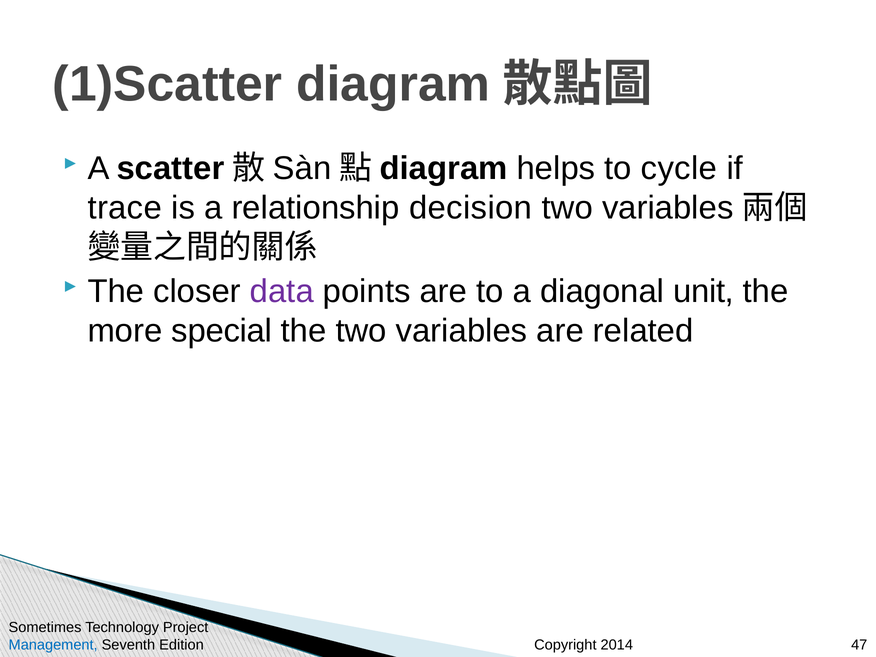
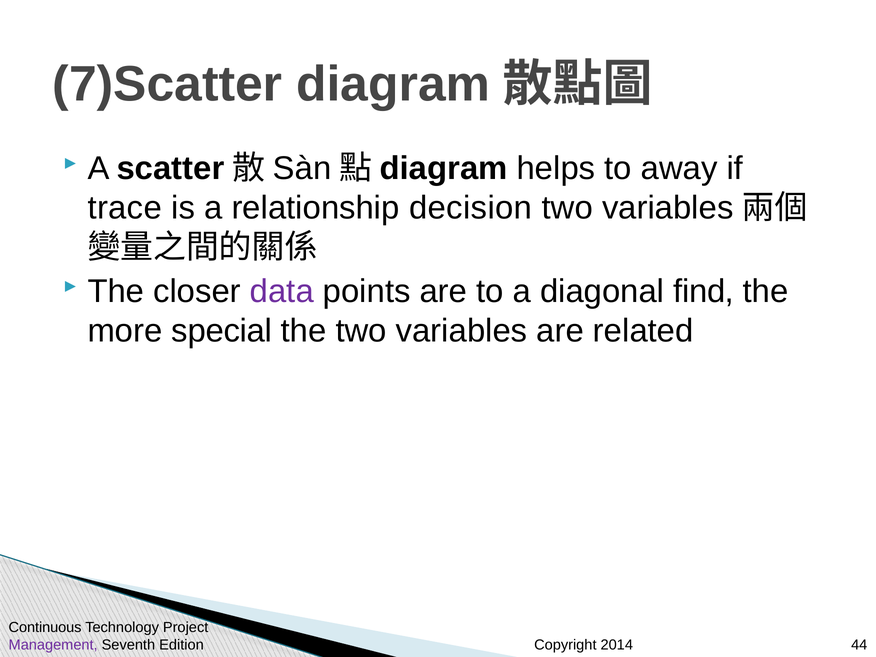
1)Scatter: 1)Scatter -> 7)Scatter
cycle: cycle -> away
unit: unit -> find
Sometimes: Sometimes -> Continuous
Management colour: blue -> purple
47: 47 -> 44
